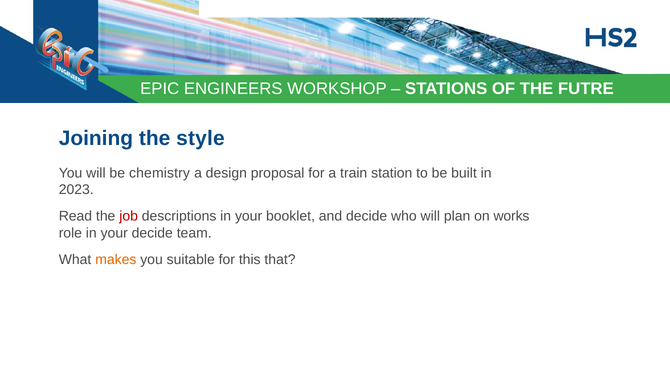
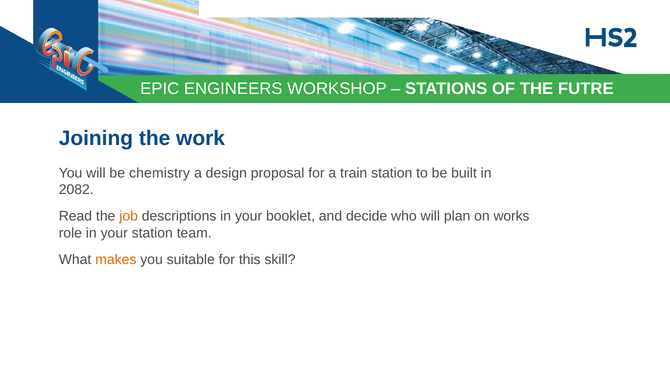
style: style -> work
2023: 2023 -> 2082
job colour: red -> orange
your decide: decide -> station
that: that -> skill
